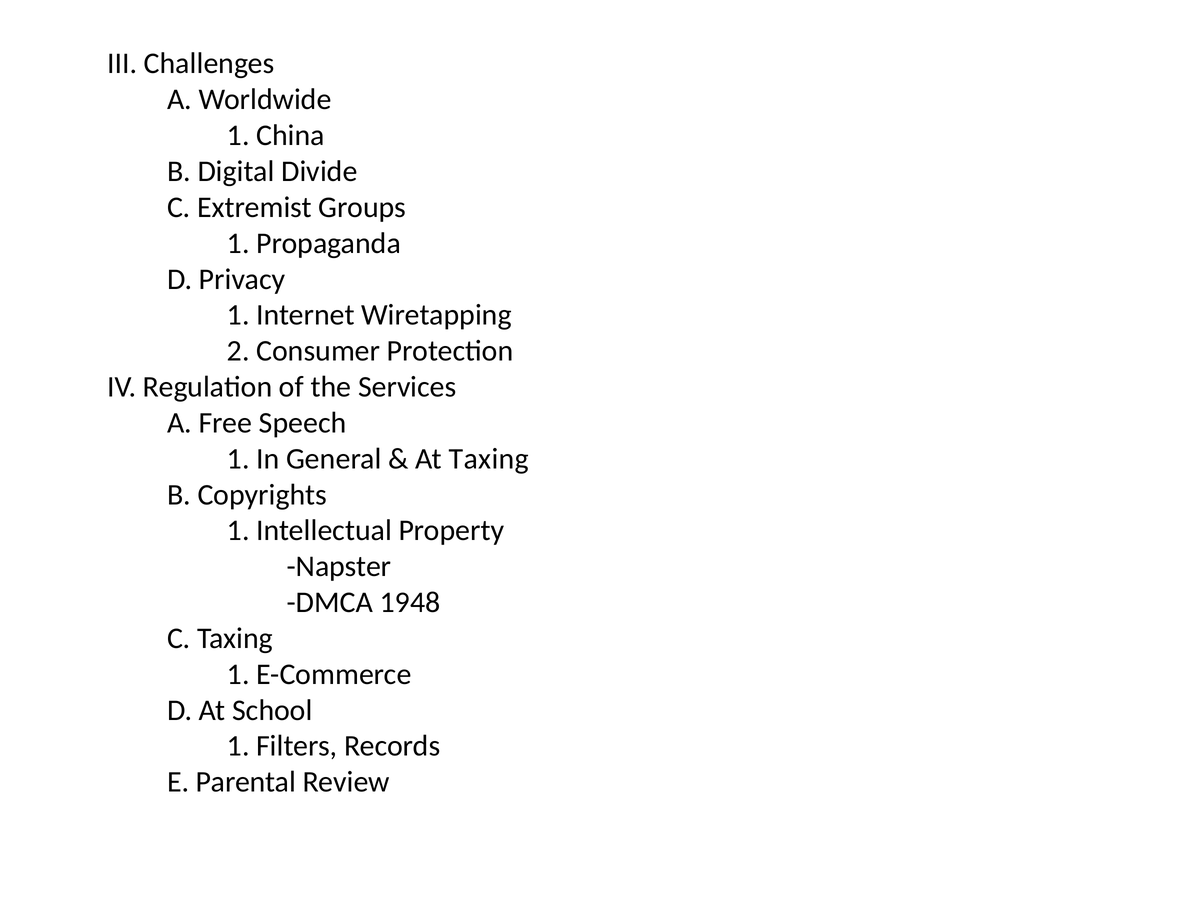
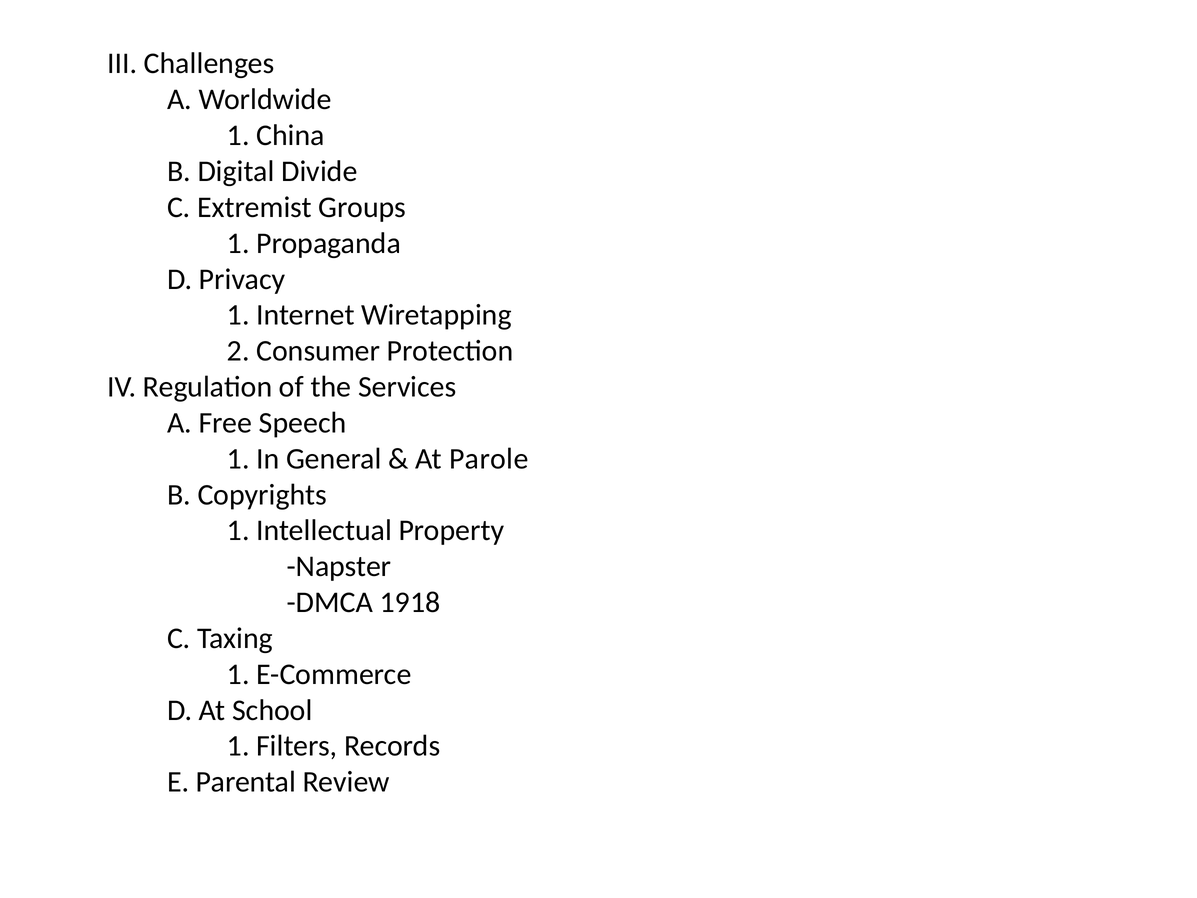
At Taxing: Taxing -> Parole
1948: 1948 -> 1918
